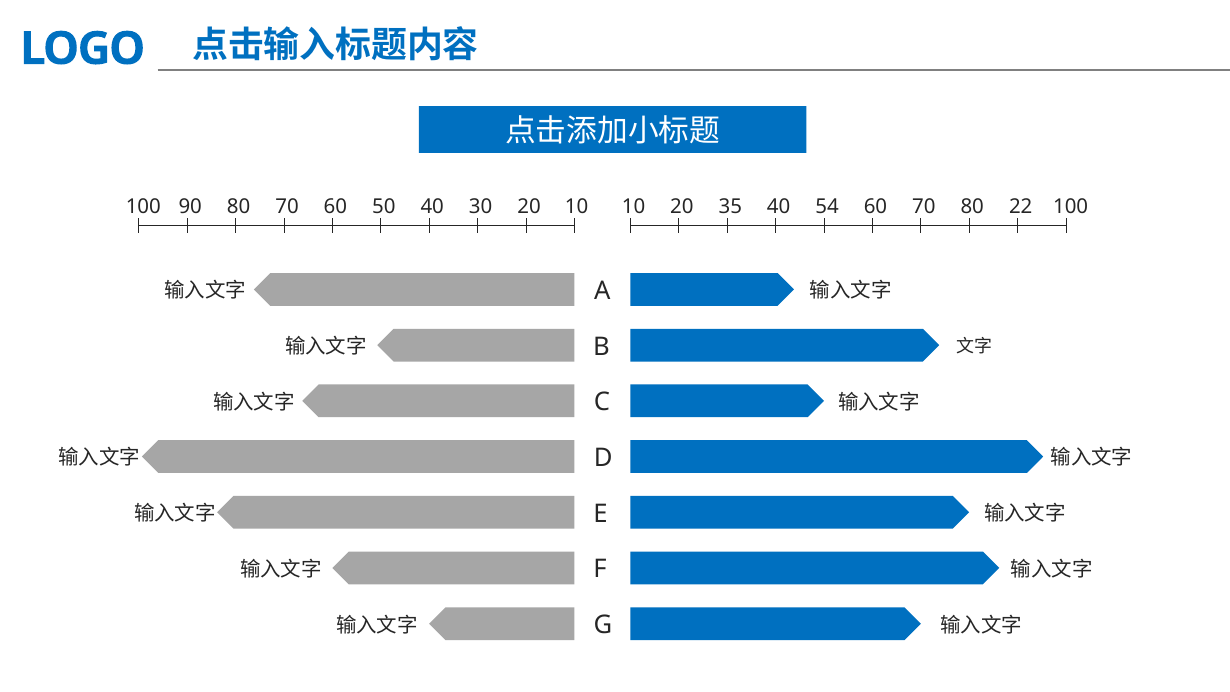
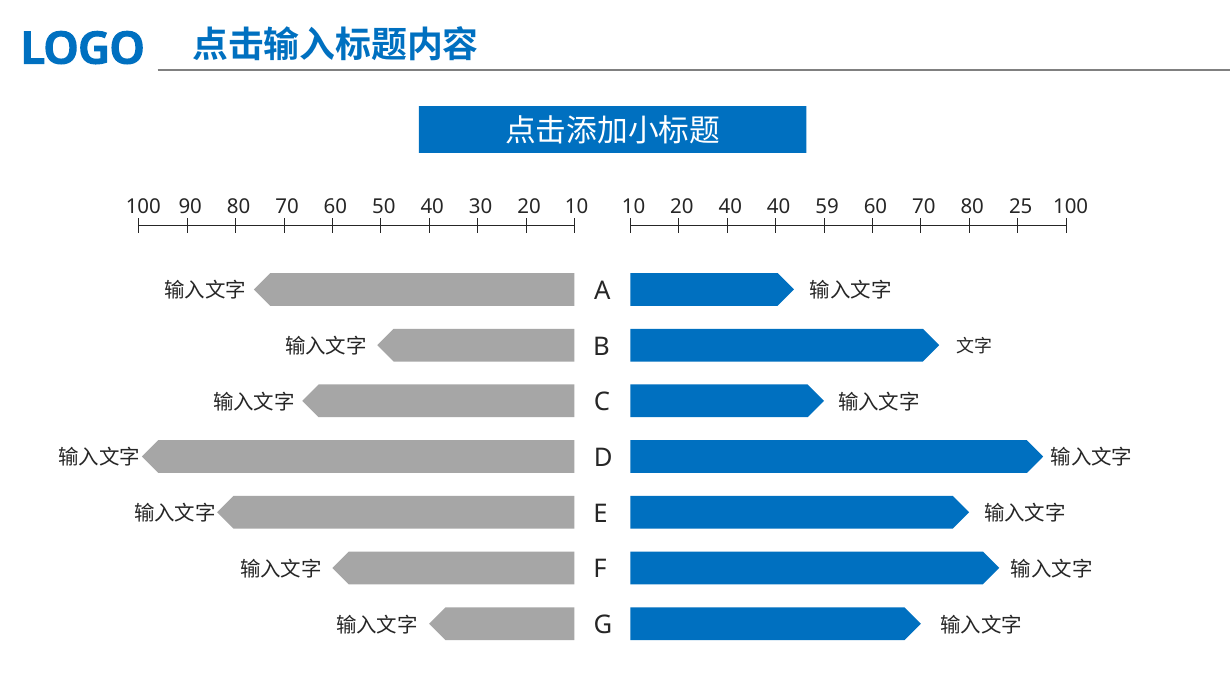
20 35: 35 -> 40
54: 54 -> 59
22: 22 -> 25
